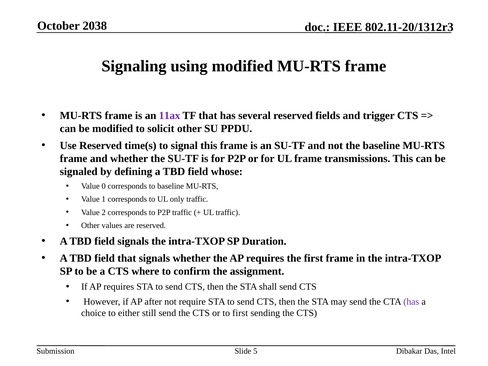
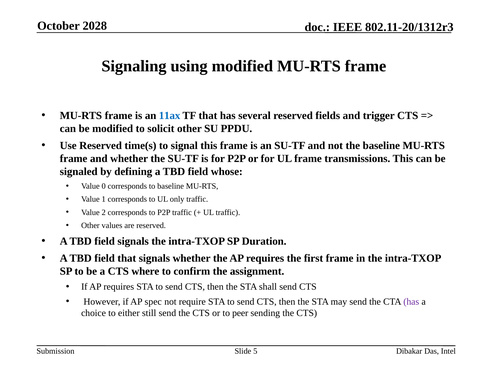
2038: 2038 -> 2028
11ax colour: purple -> blue
after: after -> spec
to first: first -> peer
